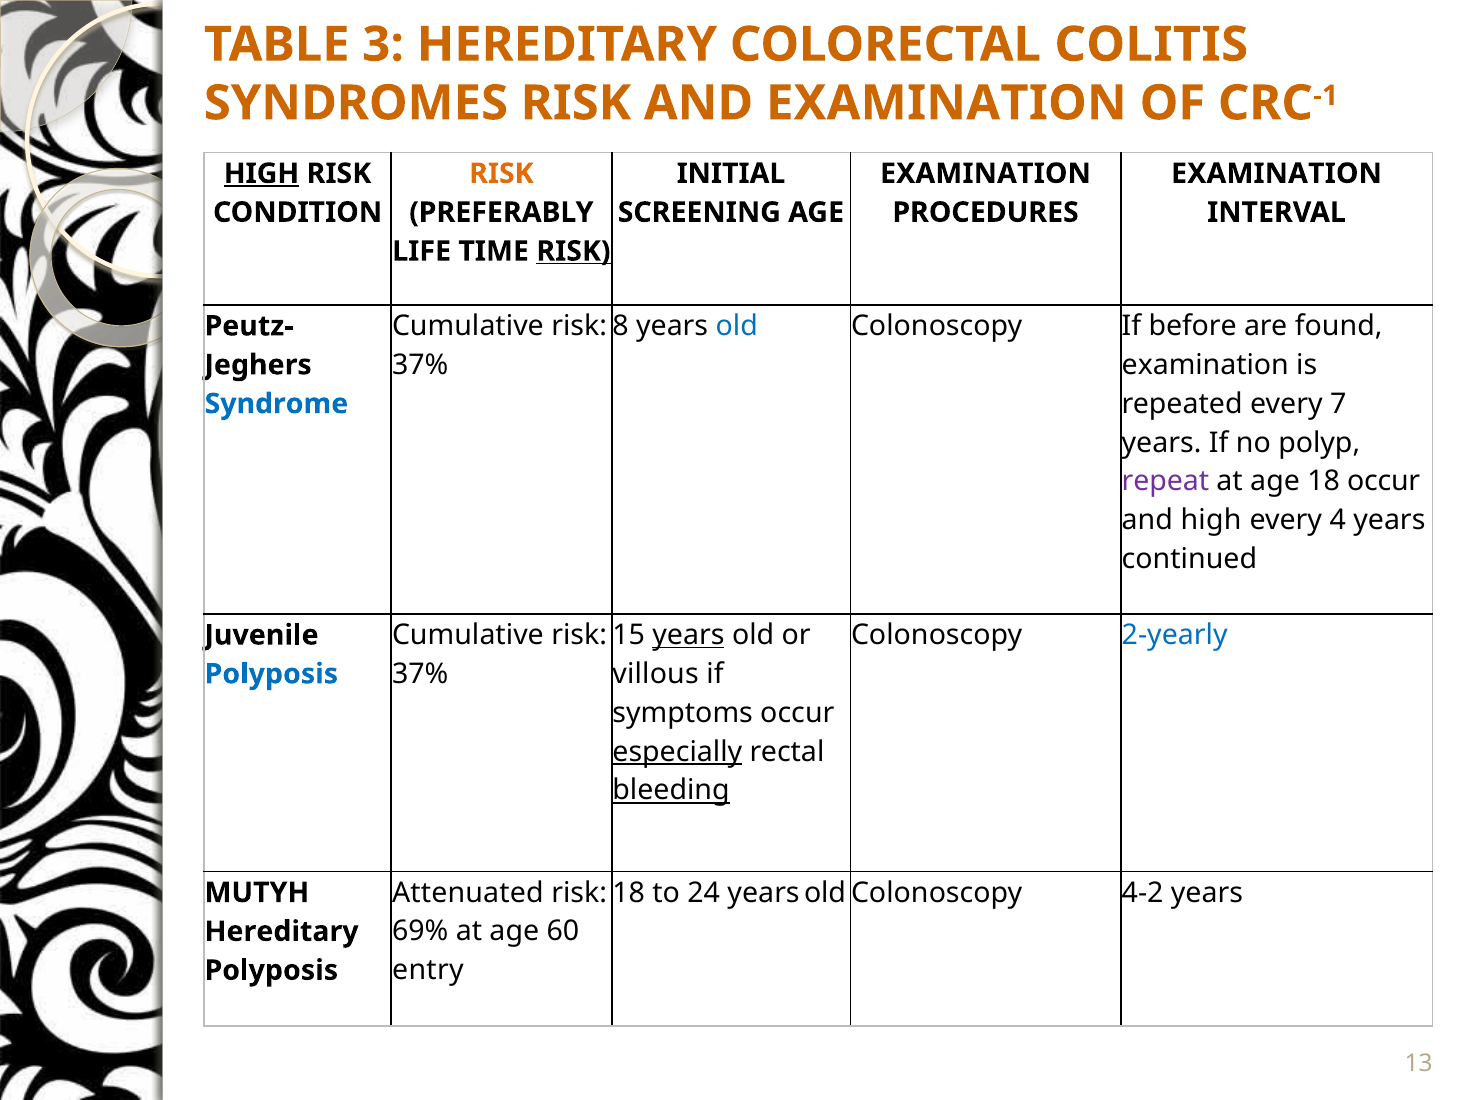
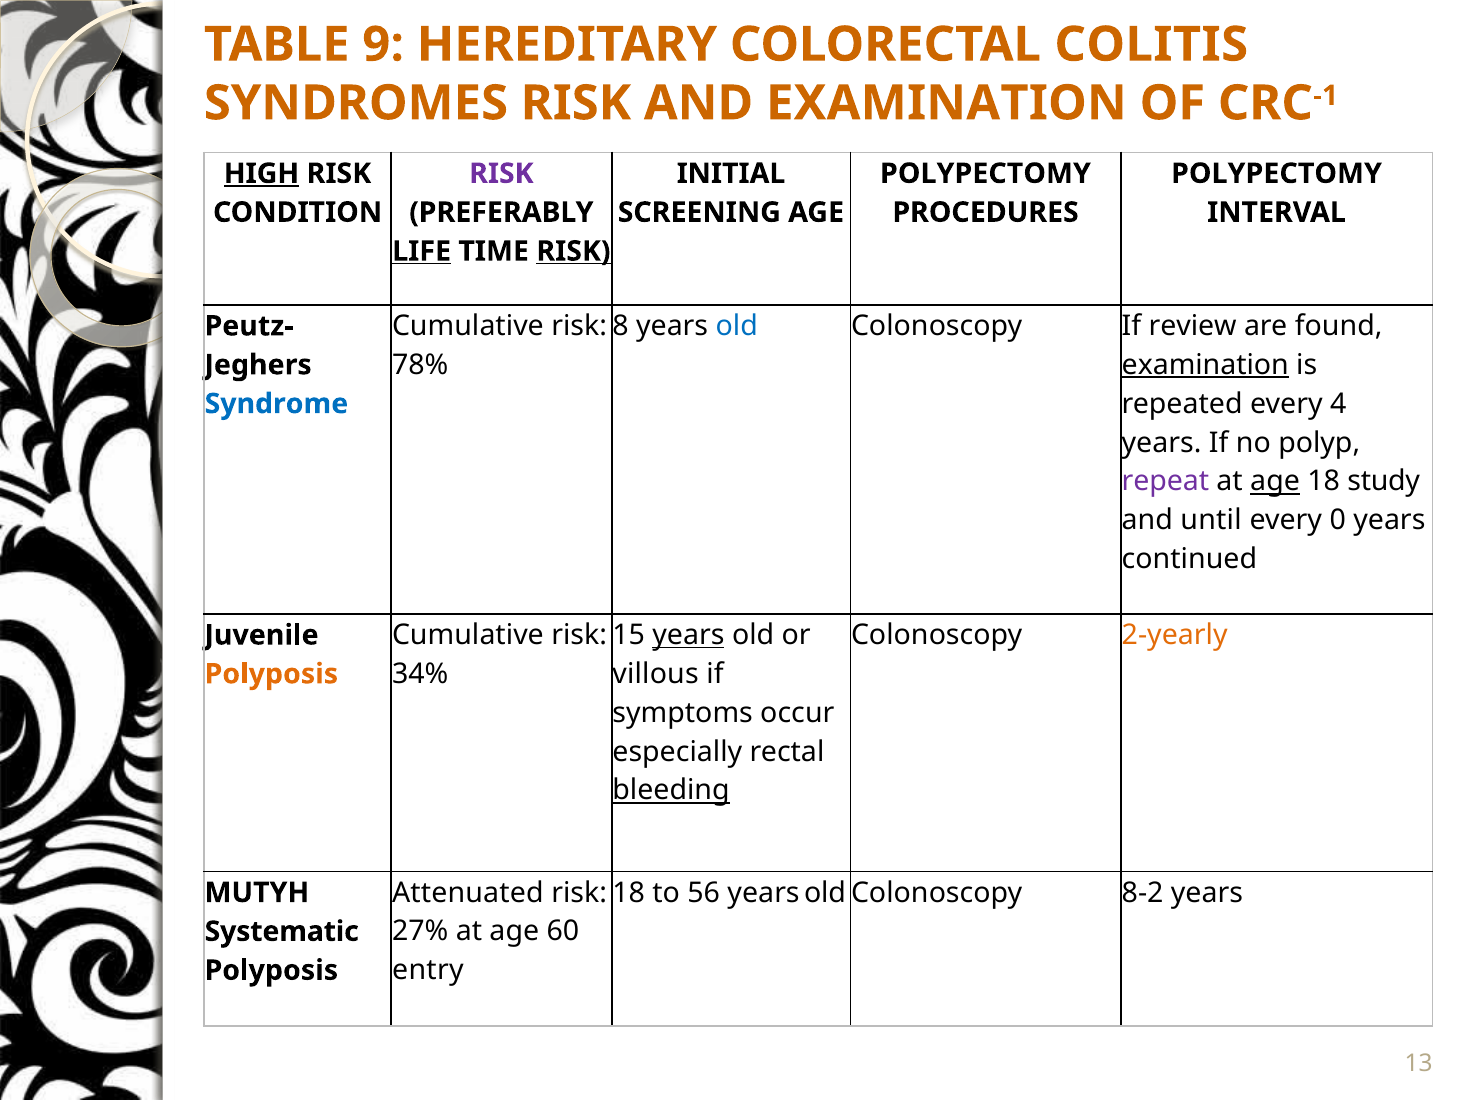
3: 3 -> 9
RISK at (501, 174) colour: orange -> purple
EXAMINATION at (985, 174): EXAMINATION -> POLYPECTOMY
EXAMINATION at (1276, 174): EXAMINATION -> POLYPECTOMY
LIFE underline: none -> present
before: before -> review
37% at (420, 365): 37% -> 78%
examination at (1205, 365) underline: none -> present
7: 7 -> 4
age at (1275, 482) underline: none -> present
18 occur: occur -> study
and high: high -> until
4: 4 -> 0
2-yearly colour: blue -> orange
37% at (420, 674): 37% -> 34%
Polyposis at (271, 674) colour: blue -> orange
especially underline: present -> none
24: 24 -> 56
4-2: 4-2 -> 8-2
69%: 69% -> 27%
Hereditary at (282, 932): Hereditary -> Systematic
